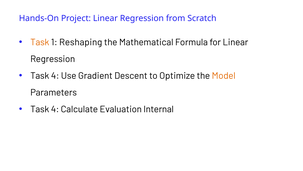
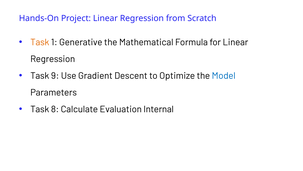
Reshaping: Reshaping -> Generative
4 at (55, 76): 4 -> 9
Model colour: orange -> blue
4 at (55, 109): 4 -> 8
